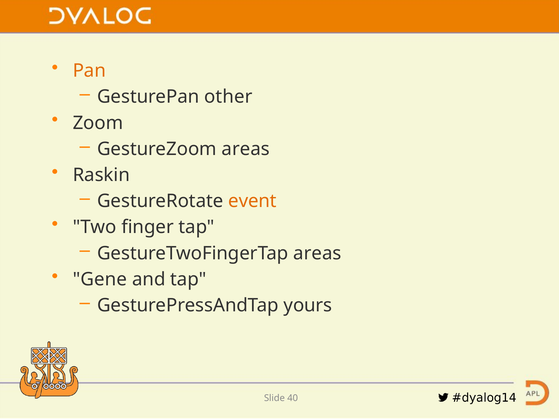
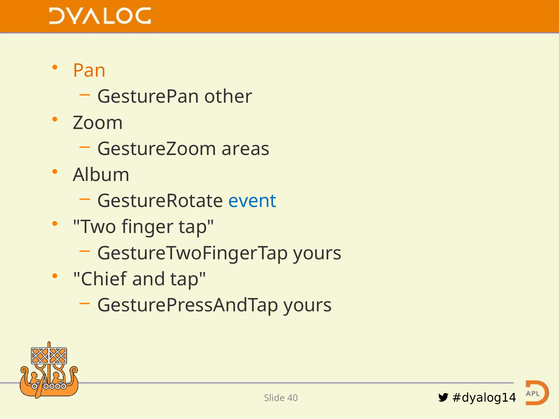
Raskin: Raskin -> Album
event colour: orange -> blue
GestureTwoFingerTap areas: areas -> yours
Gene: Gene -> Chief
